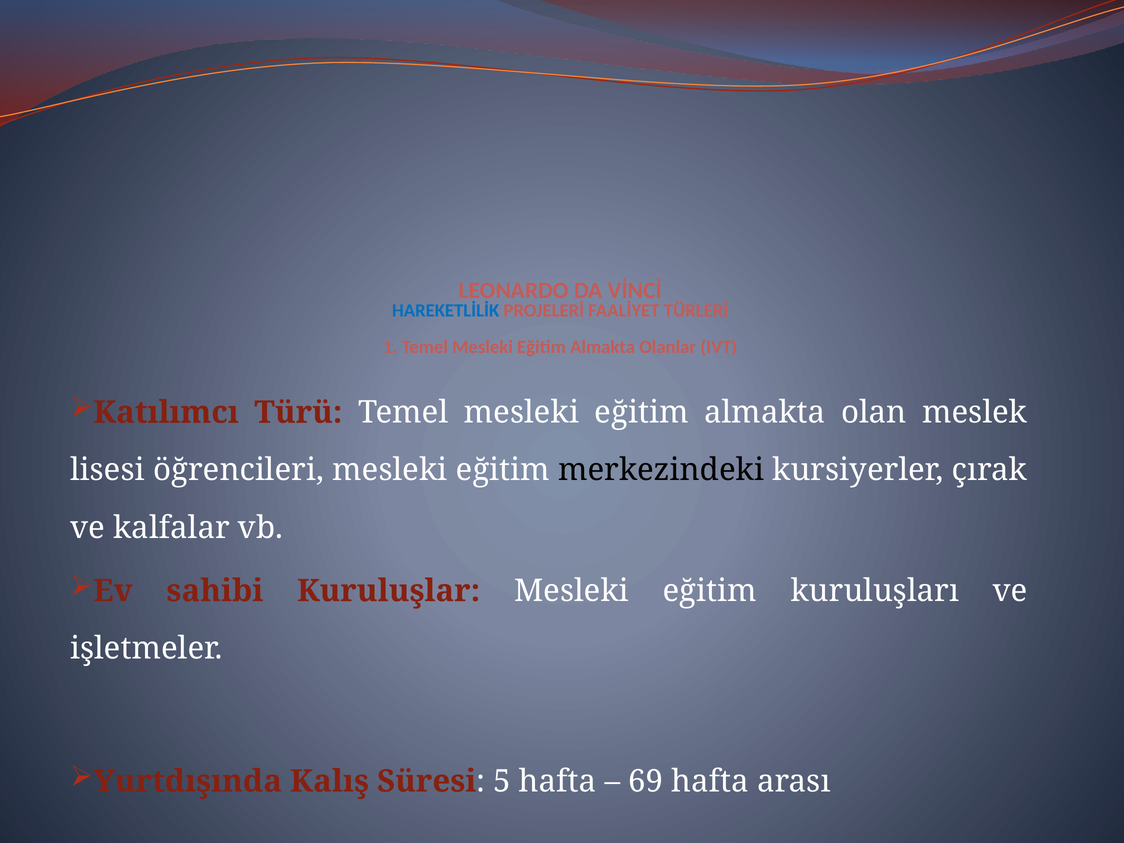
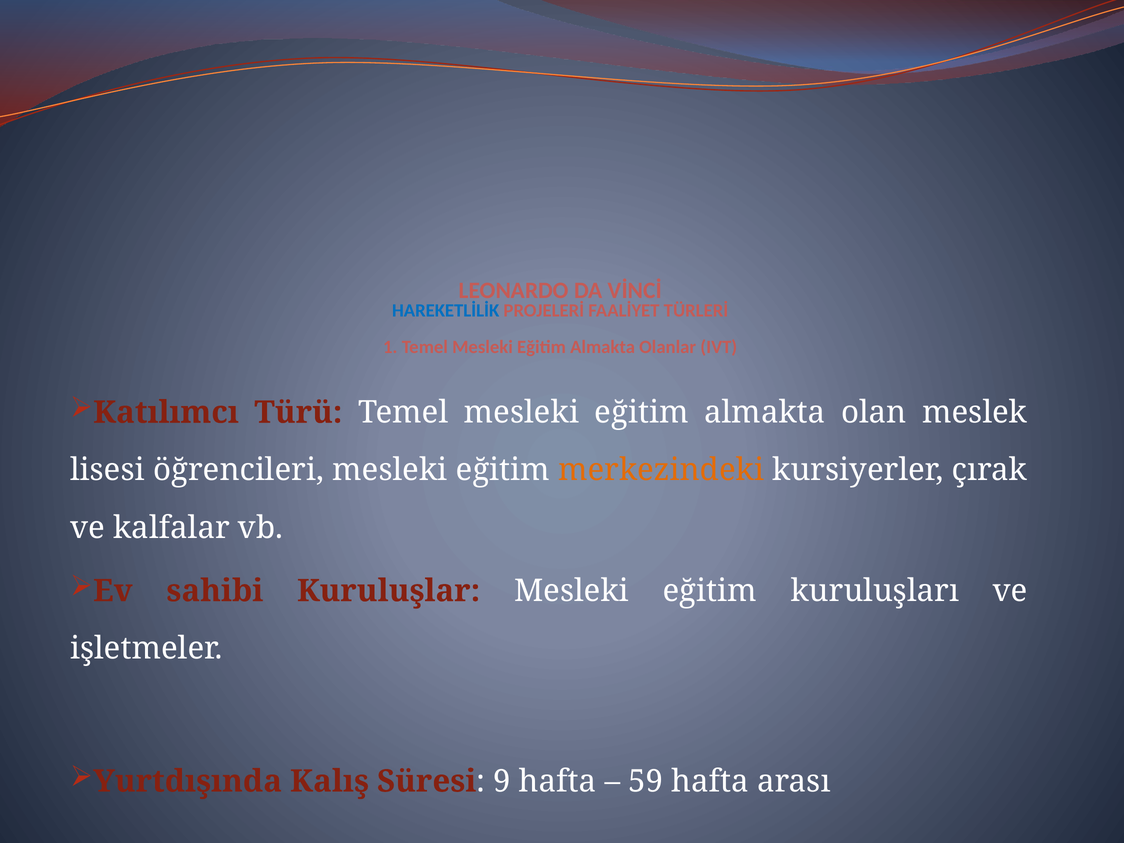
merkezindeki colour: black -> orange
5: 5 -> 9
69: 69 -> 59
